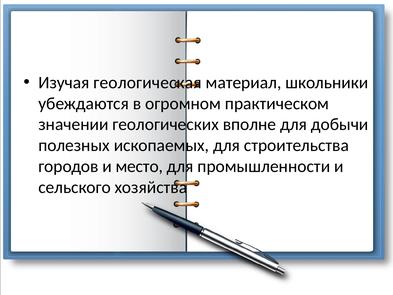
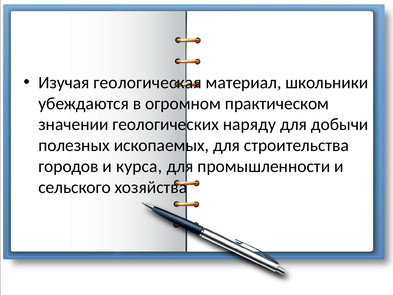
вполне: вполне -> наряду
место: место -> курса
